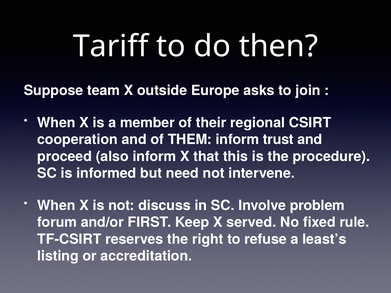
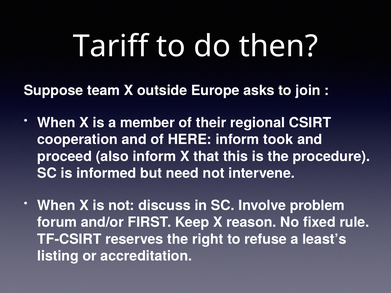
THEM: THEM -> HERE
trust: trust -> took
served: served -> reason
